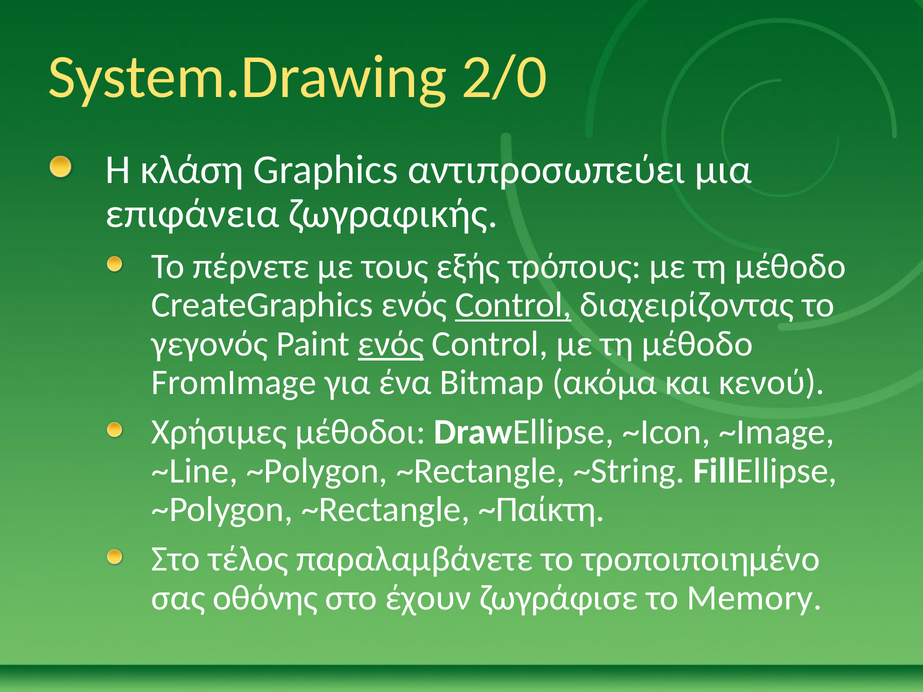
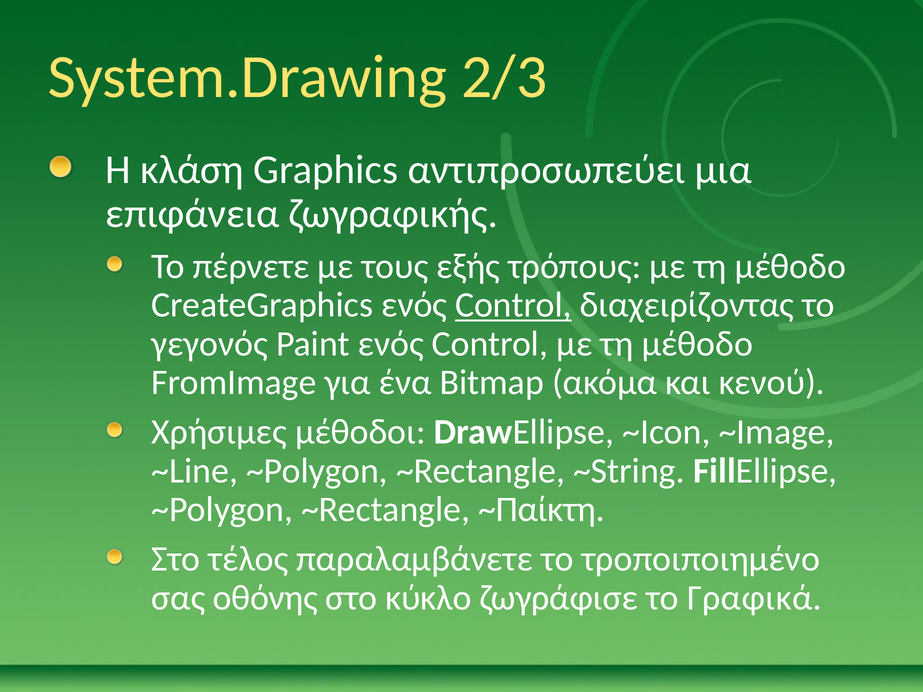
2/0: 2/0 -> 2/3
ενός at (391, 344) underline: present -> none
έχουν: έχουν -> κύκλο
Memory: Memory -> Γραφικά
